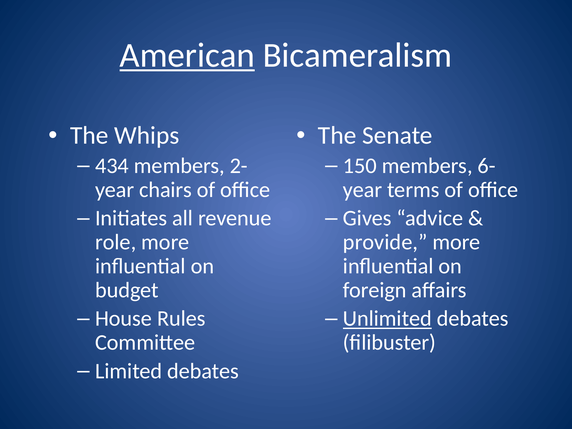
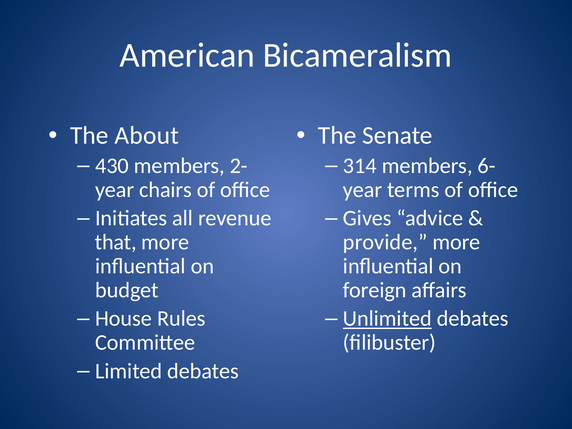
American underline: present -> none
Whips: Whips -> About
434: 434 -> 430
150: 150 -> 314
role: role -> that
